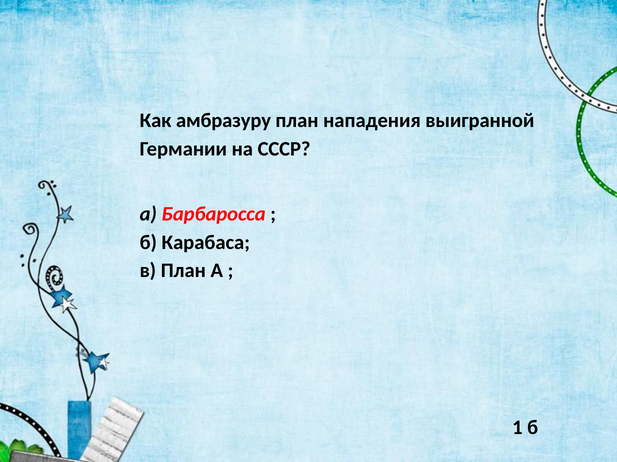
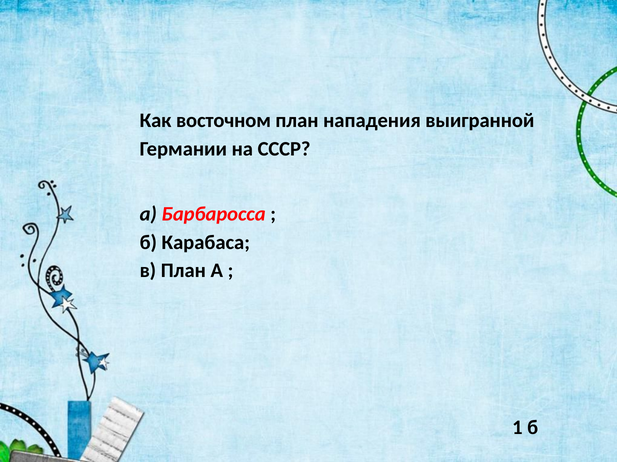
амбразуру: амбразуру -> восточном
